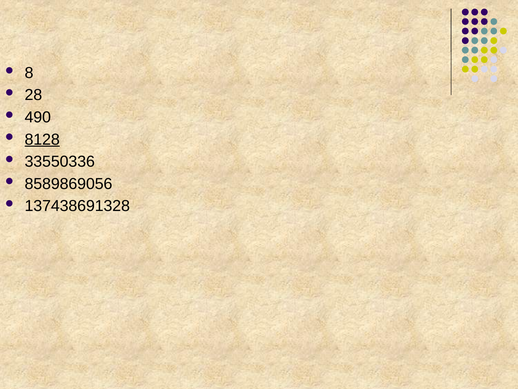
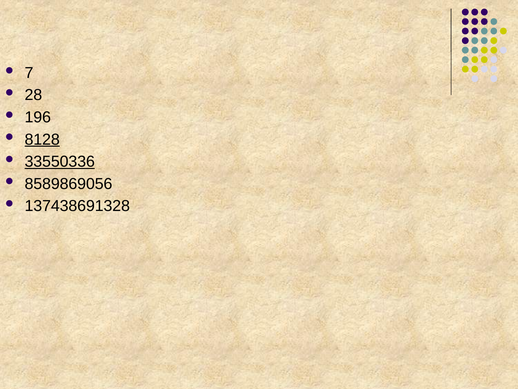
8: 8 -> 7
490: 490 -> 196
33550336 underline: none -> present
